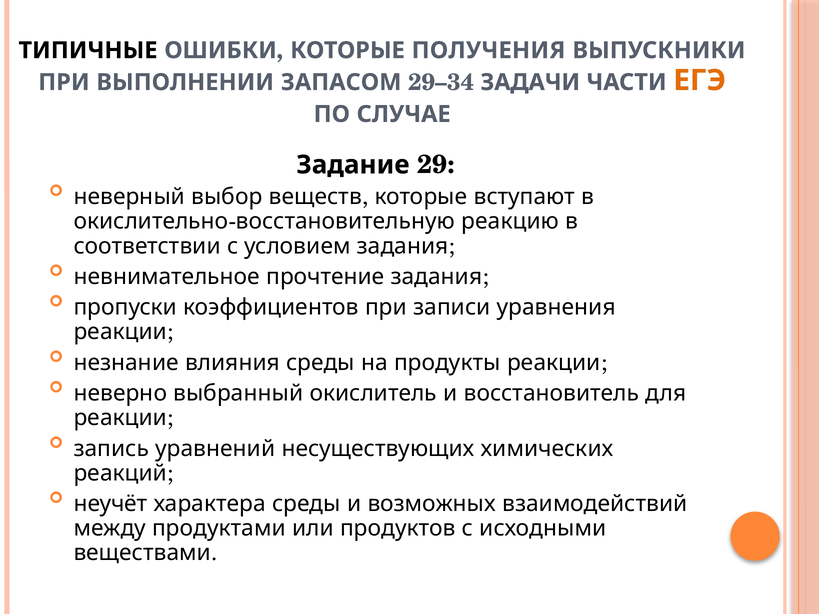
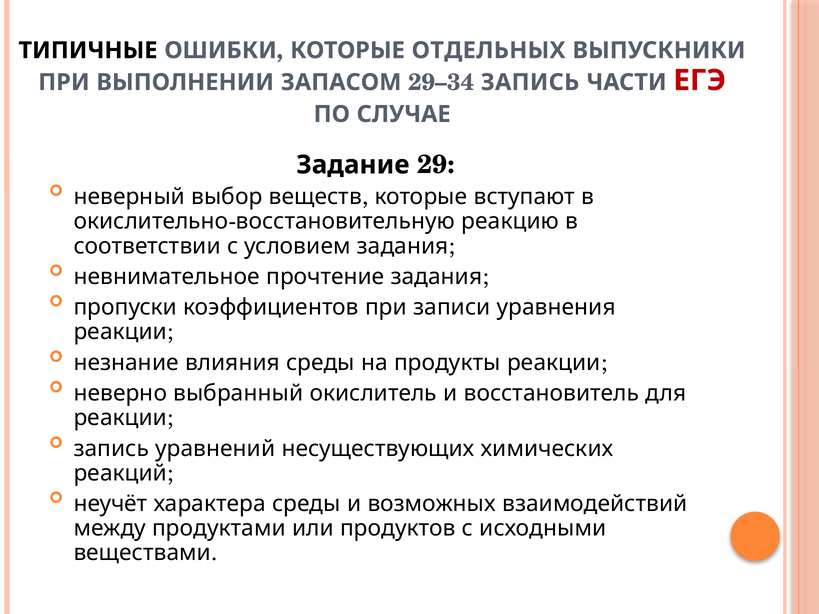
ПОЛУЧЕНИЯ: ПОЛУЧЕНИЯ -> ОТДЕЛЬНЫХ
29–34 ЗАДАЧИ: ЗАДАЧИ -> ЗАПИСЬ
ЕГЭ colour: orange -> red
